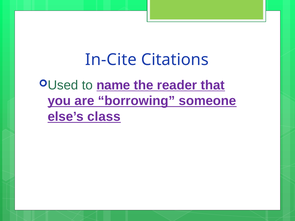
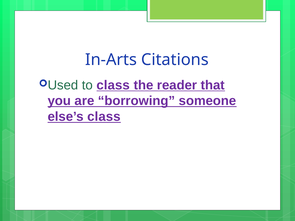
In-Cite: In-Cite -> In-Arts
to name: name -> class
